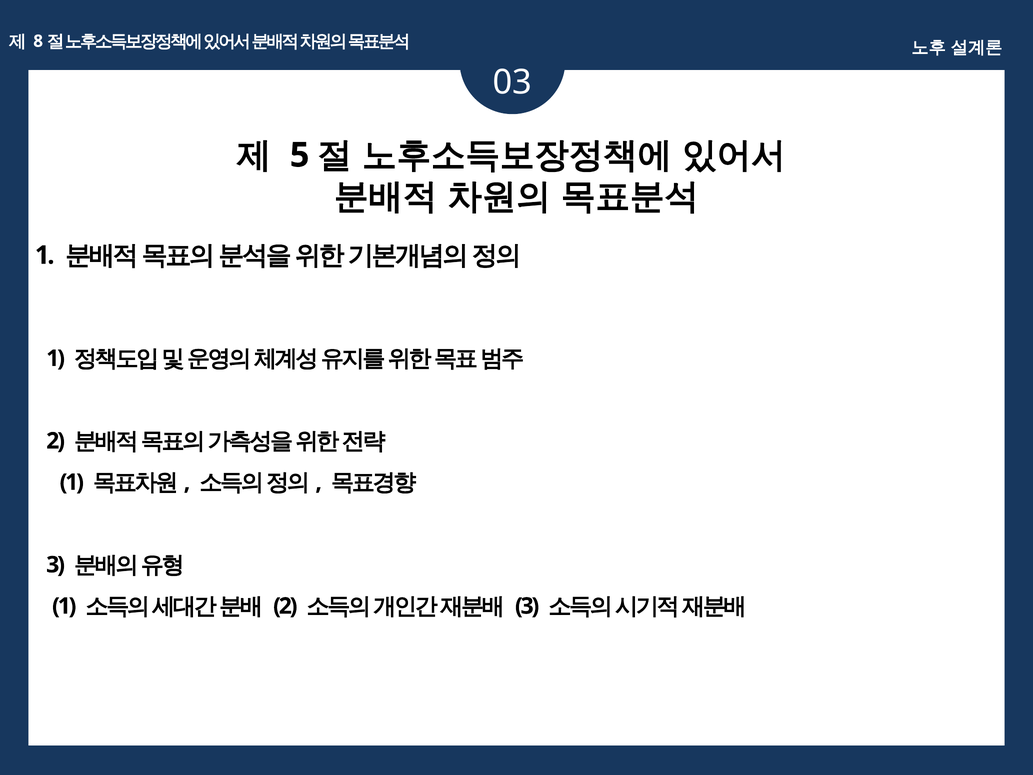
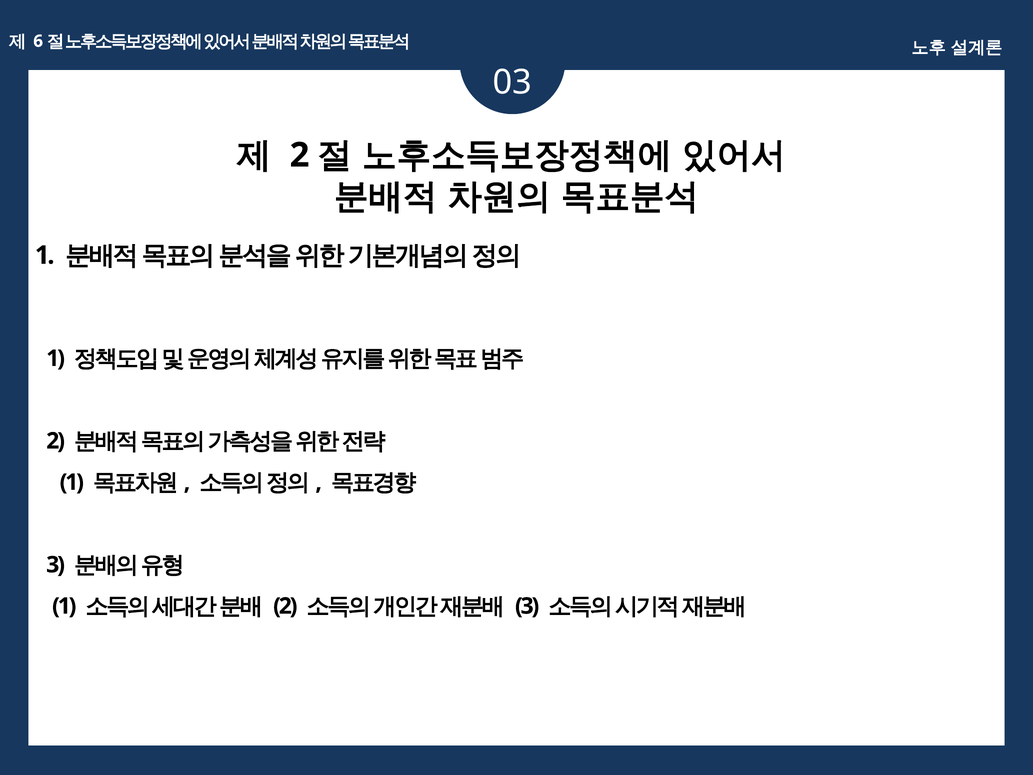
8: 8 -> 6
5 at (300, 155): 5 -> 2
